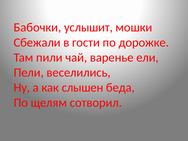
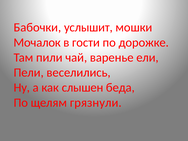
Сбежали: Сбежали -> Мочалок
сотворил: сотворил -> грязнули
